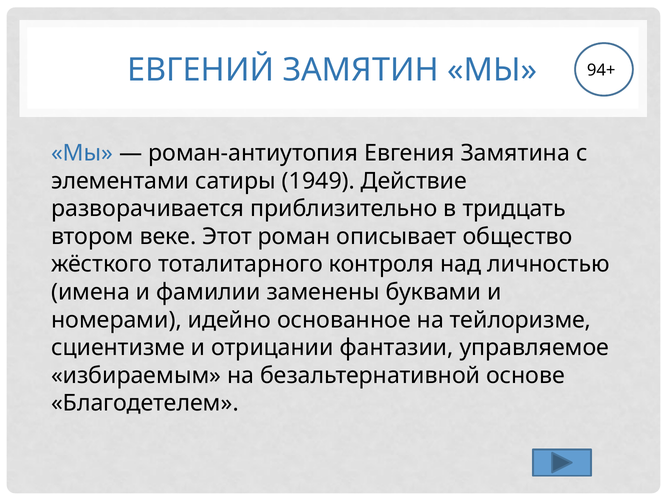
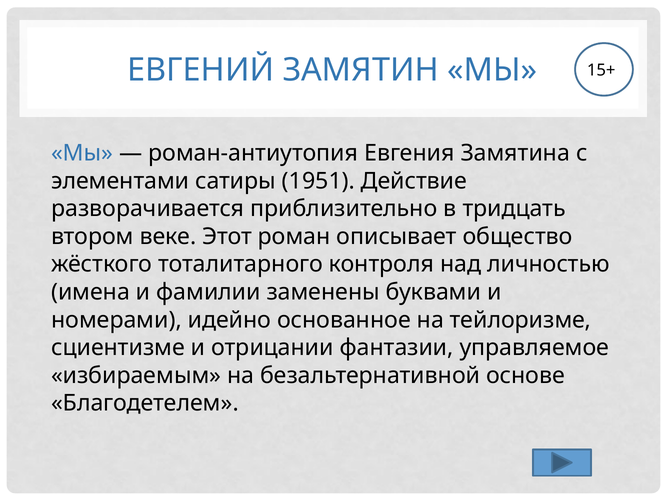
94+: 94+ -> 15+
1949: 1949 -> 1951
